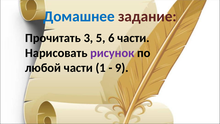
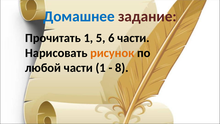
Прочитать 3: 3 -> 1
рисунок colour: purple -> orange
9: 9 -> 8
